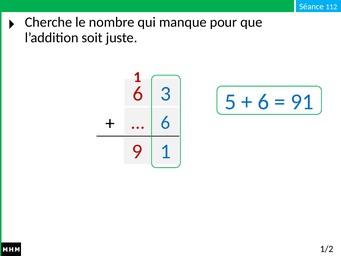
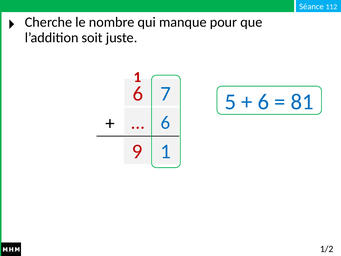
3: 3 -> 7
91: 91 -> 81
